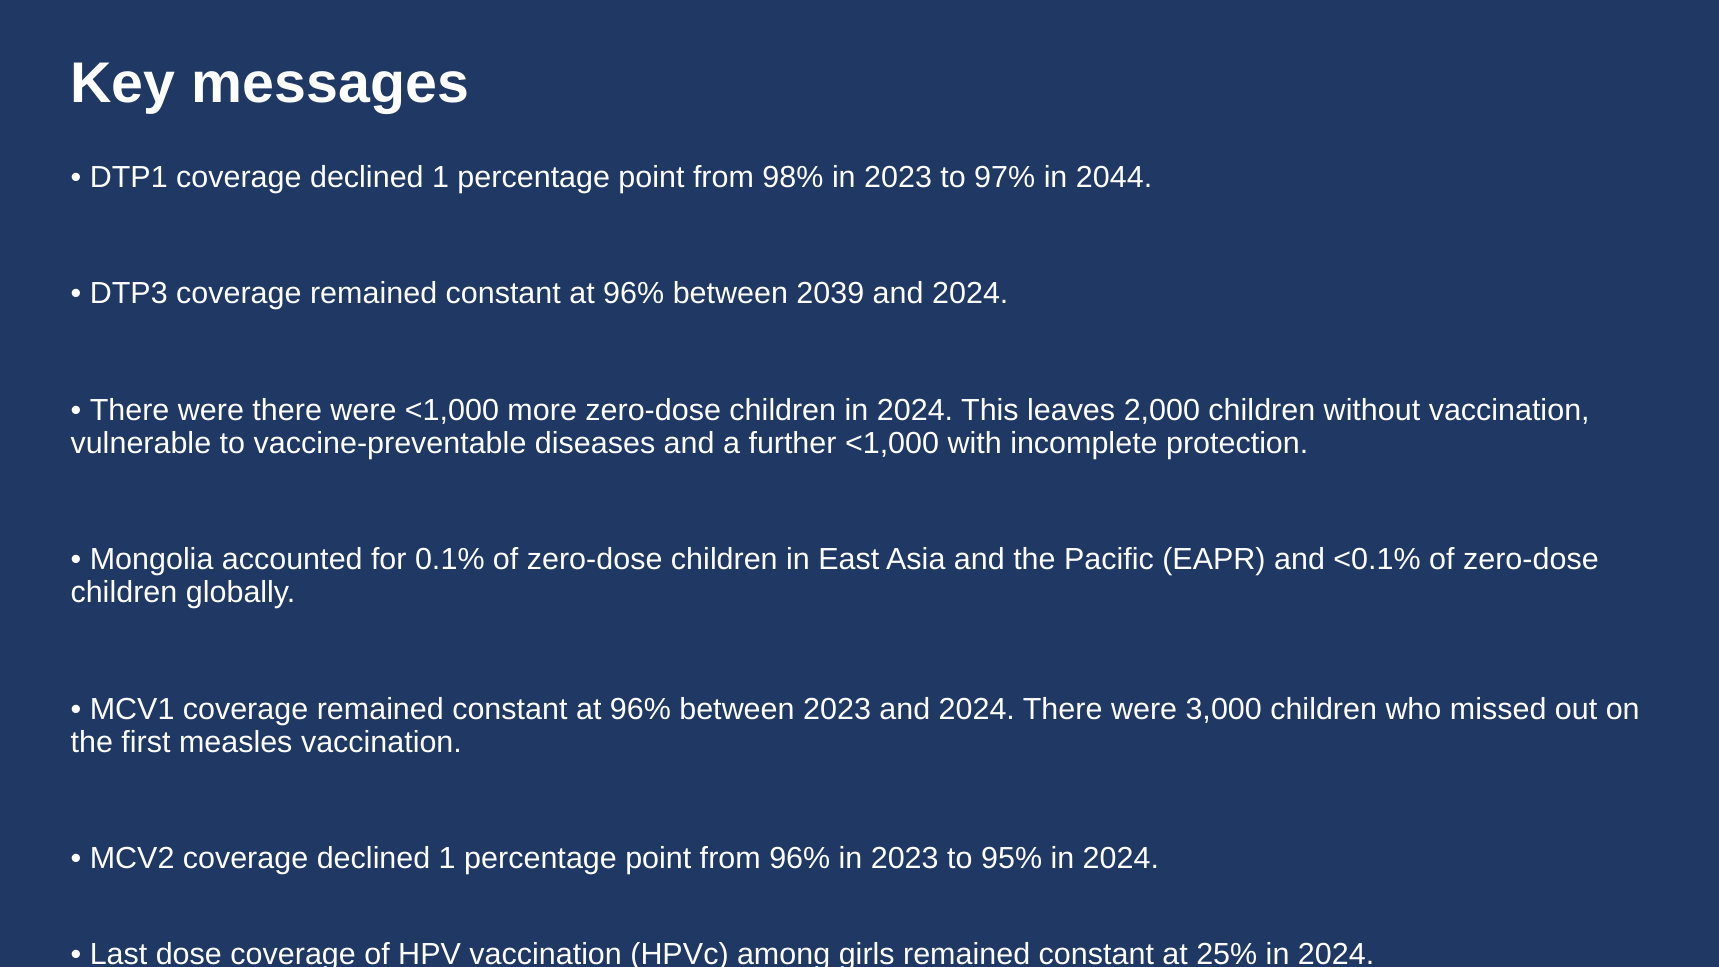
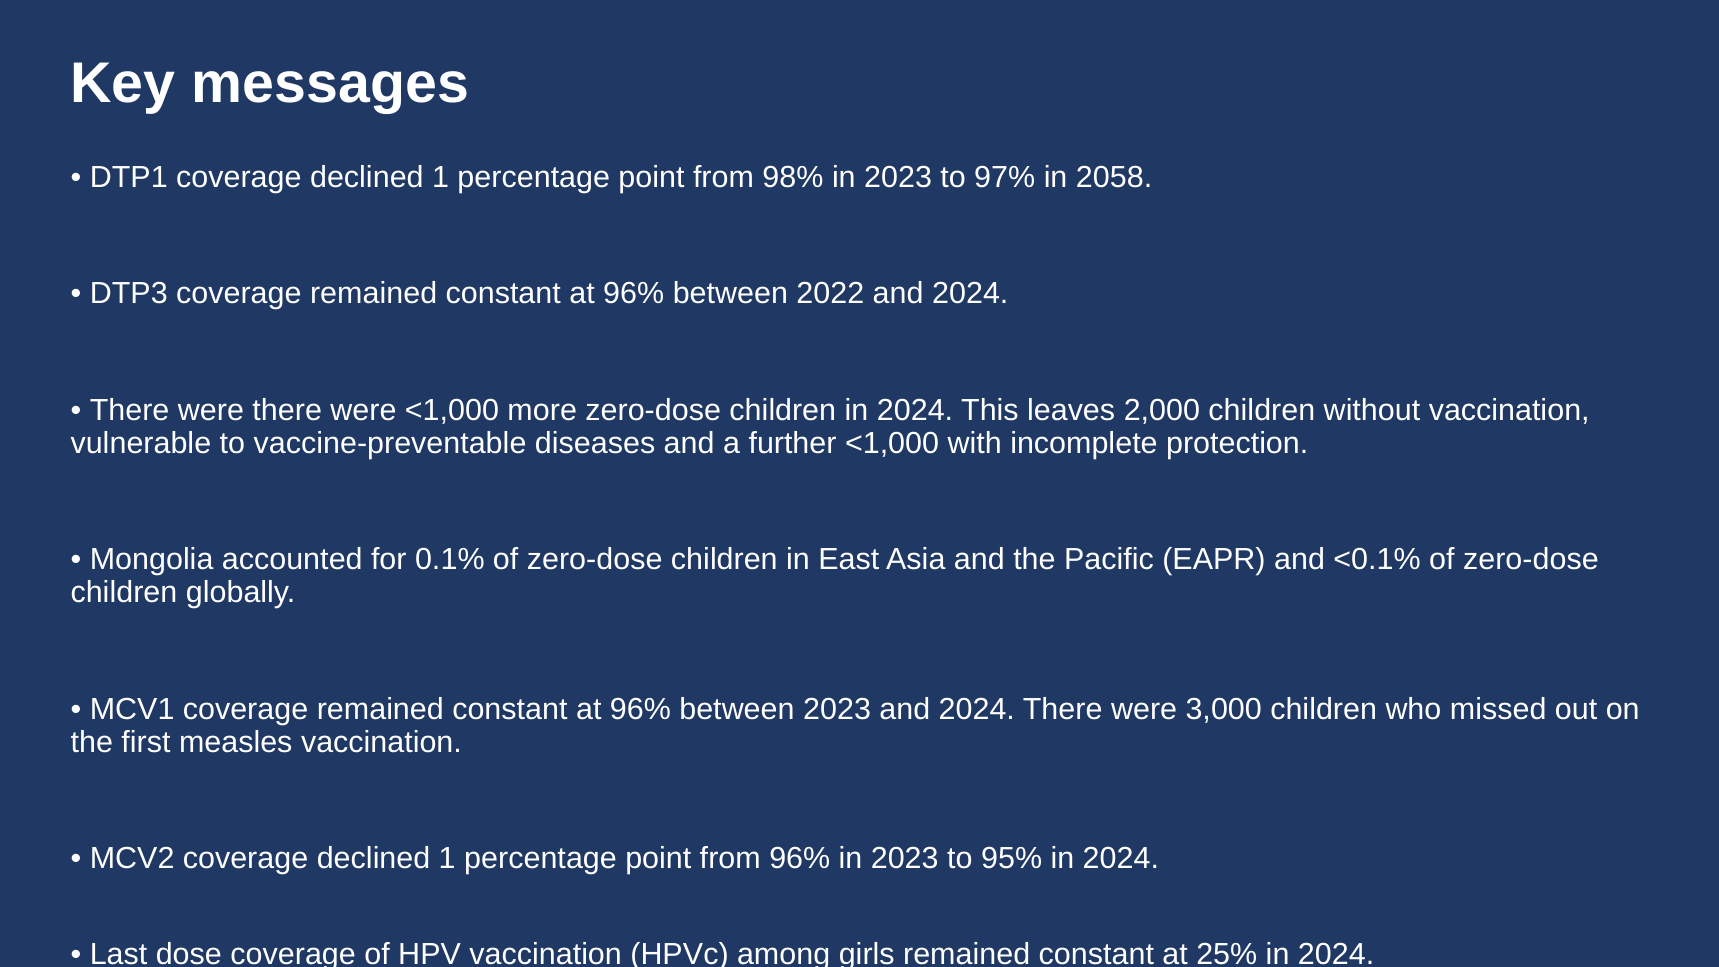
2044: 2044 -> 2058
2039: 2039 -> 2022
